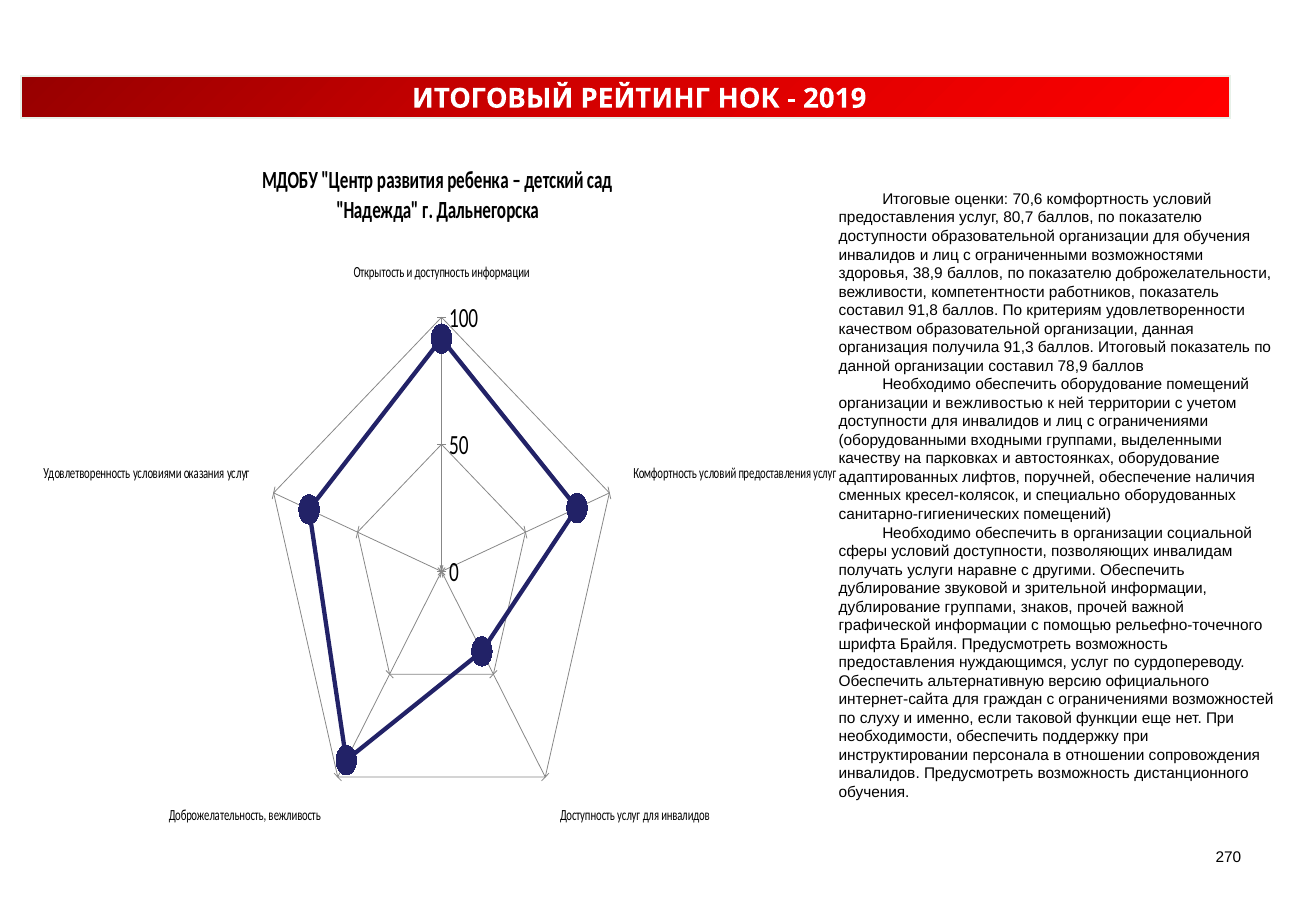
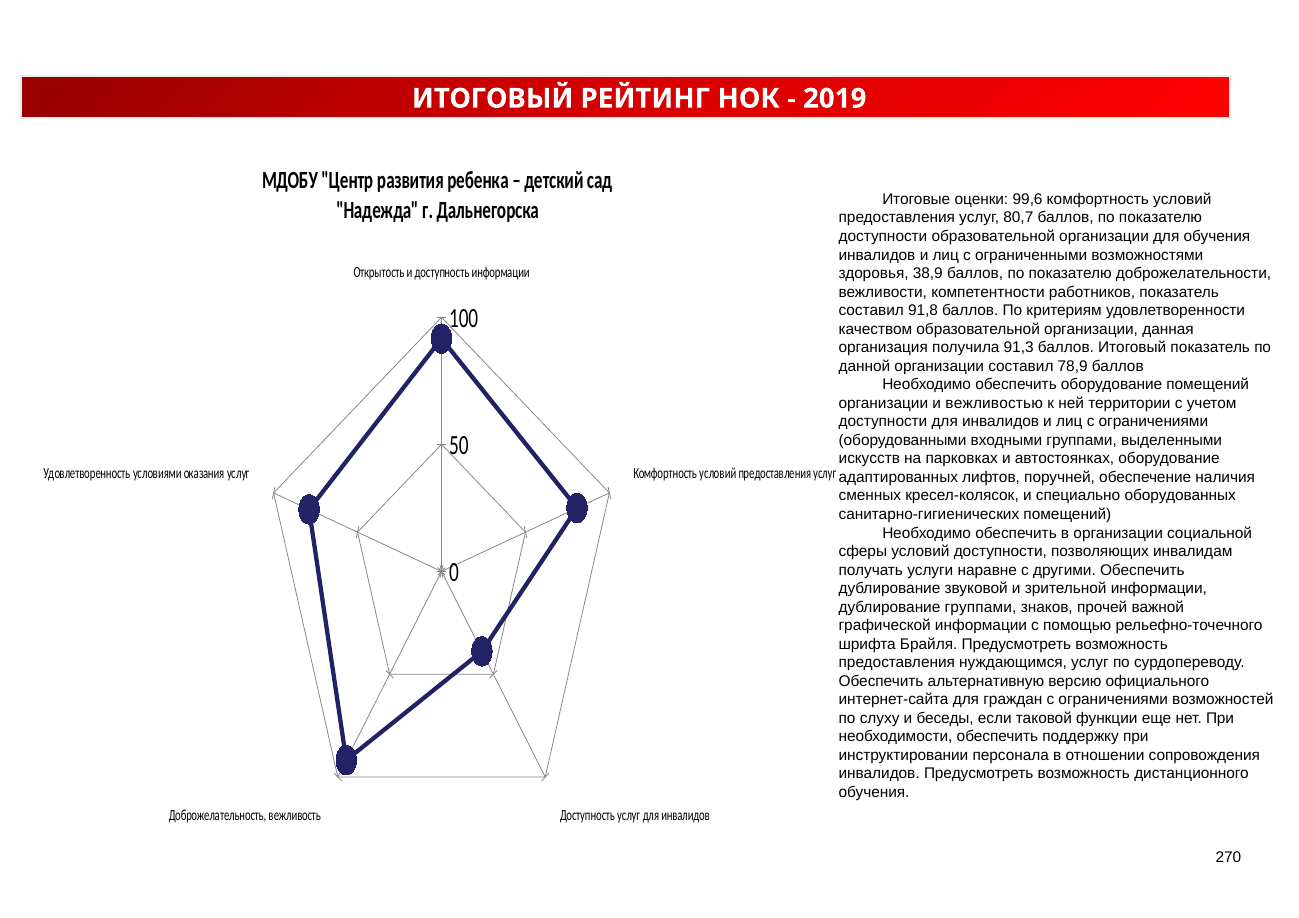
70,6: 70,6 -> 99,6
качеству: качеству -> искусств
именно: именно -> беседы
